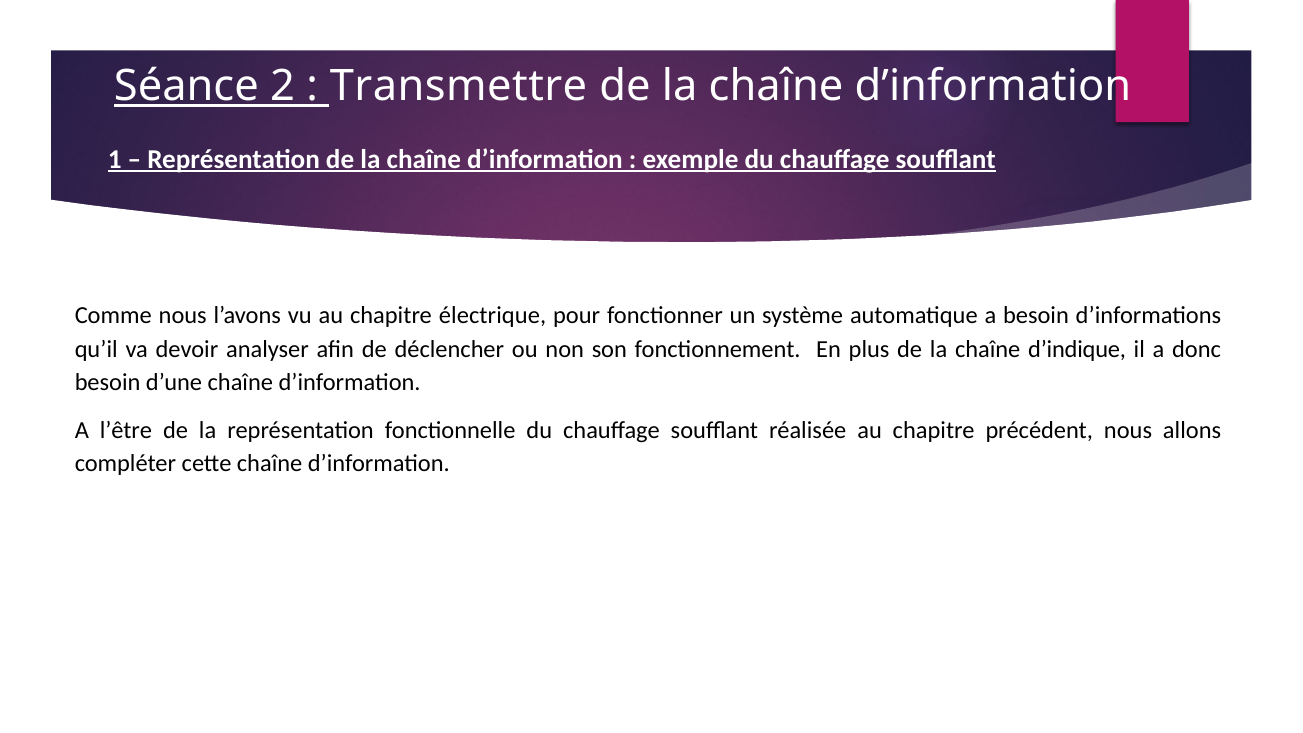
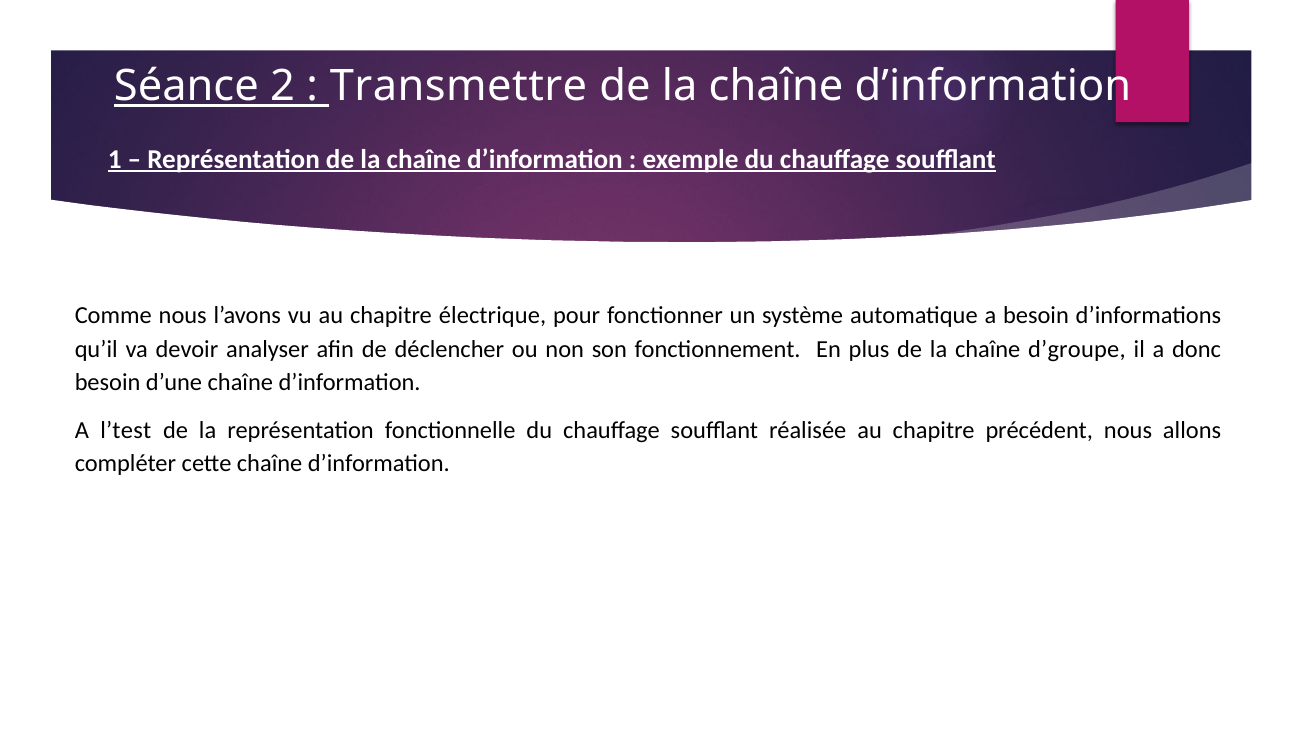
d’indique: d’indique -> d’groupe
l’être: l’être -> l’test
